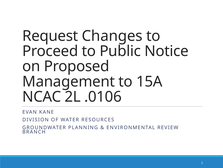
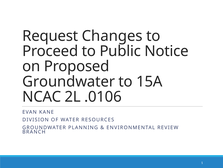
Management at (69, 81): Management -> Groundwater
